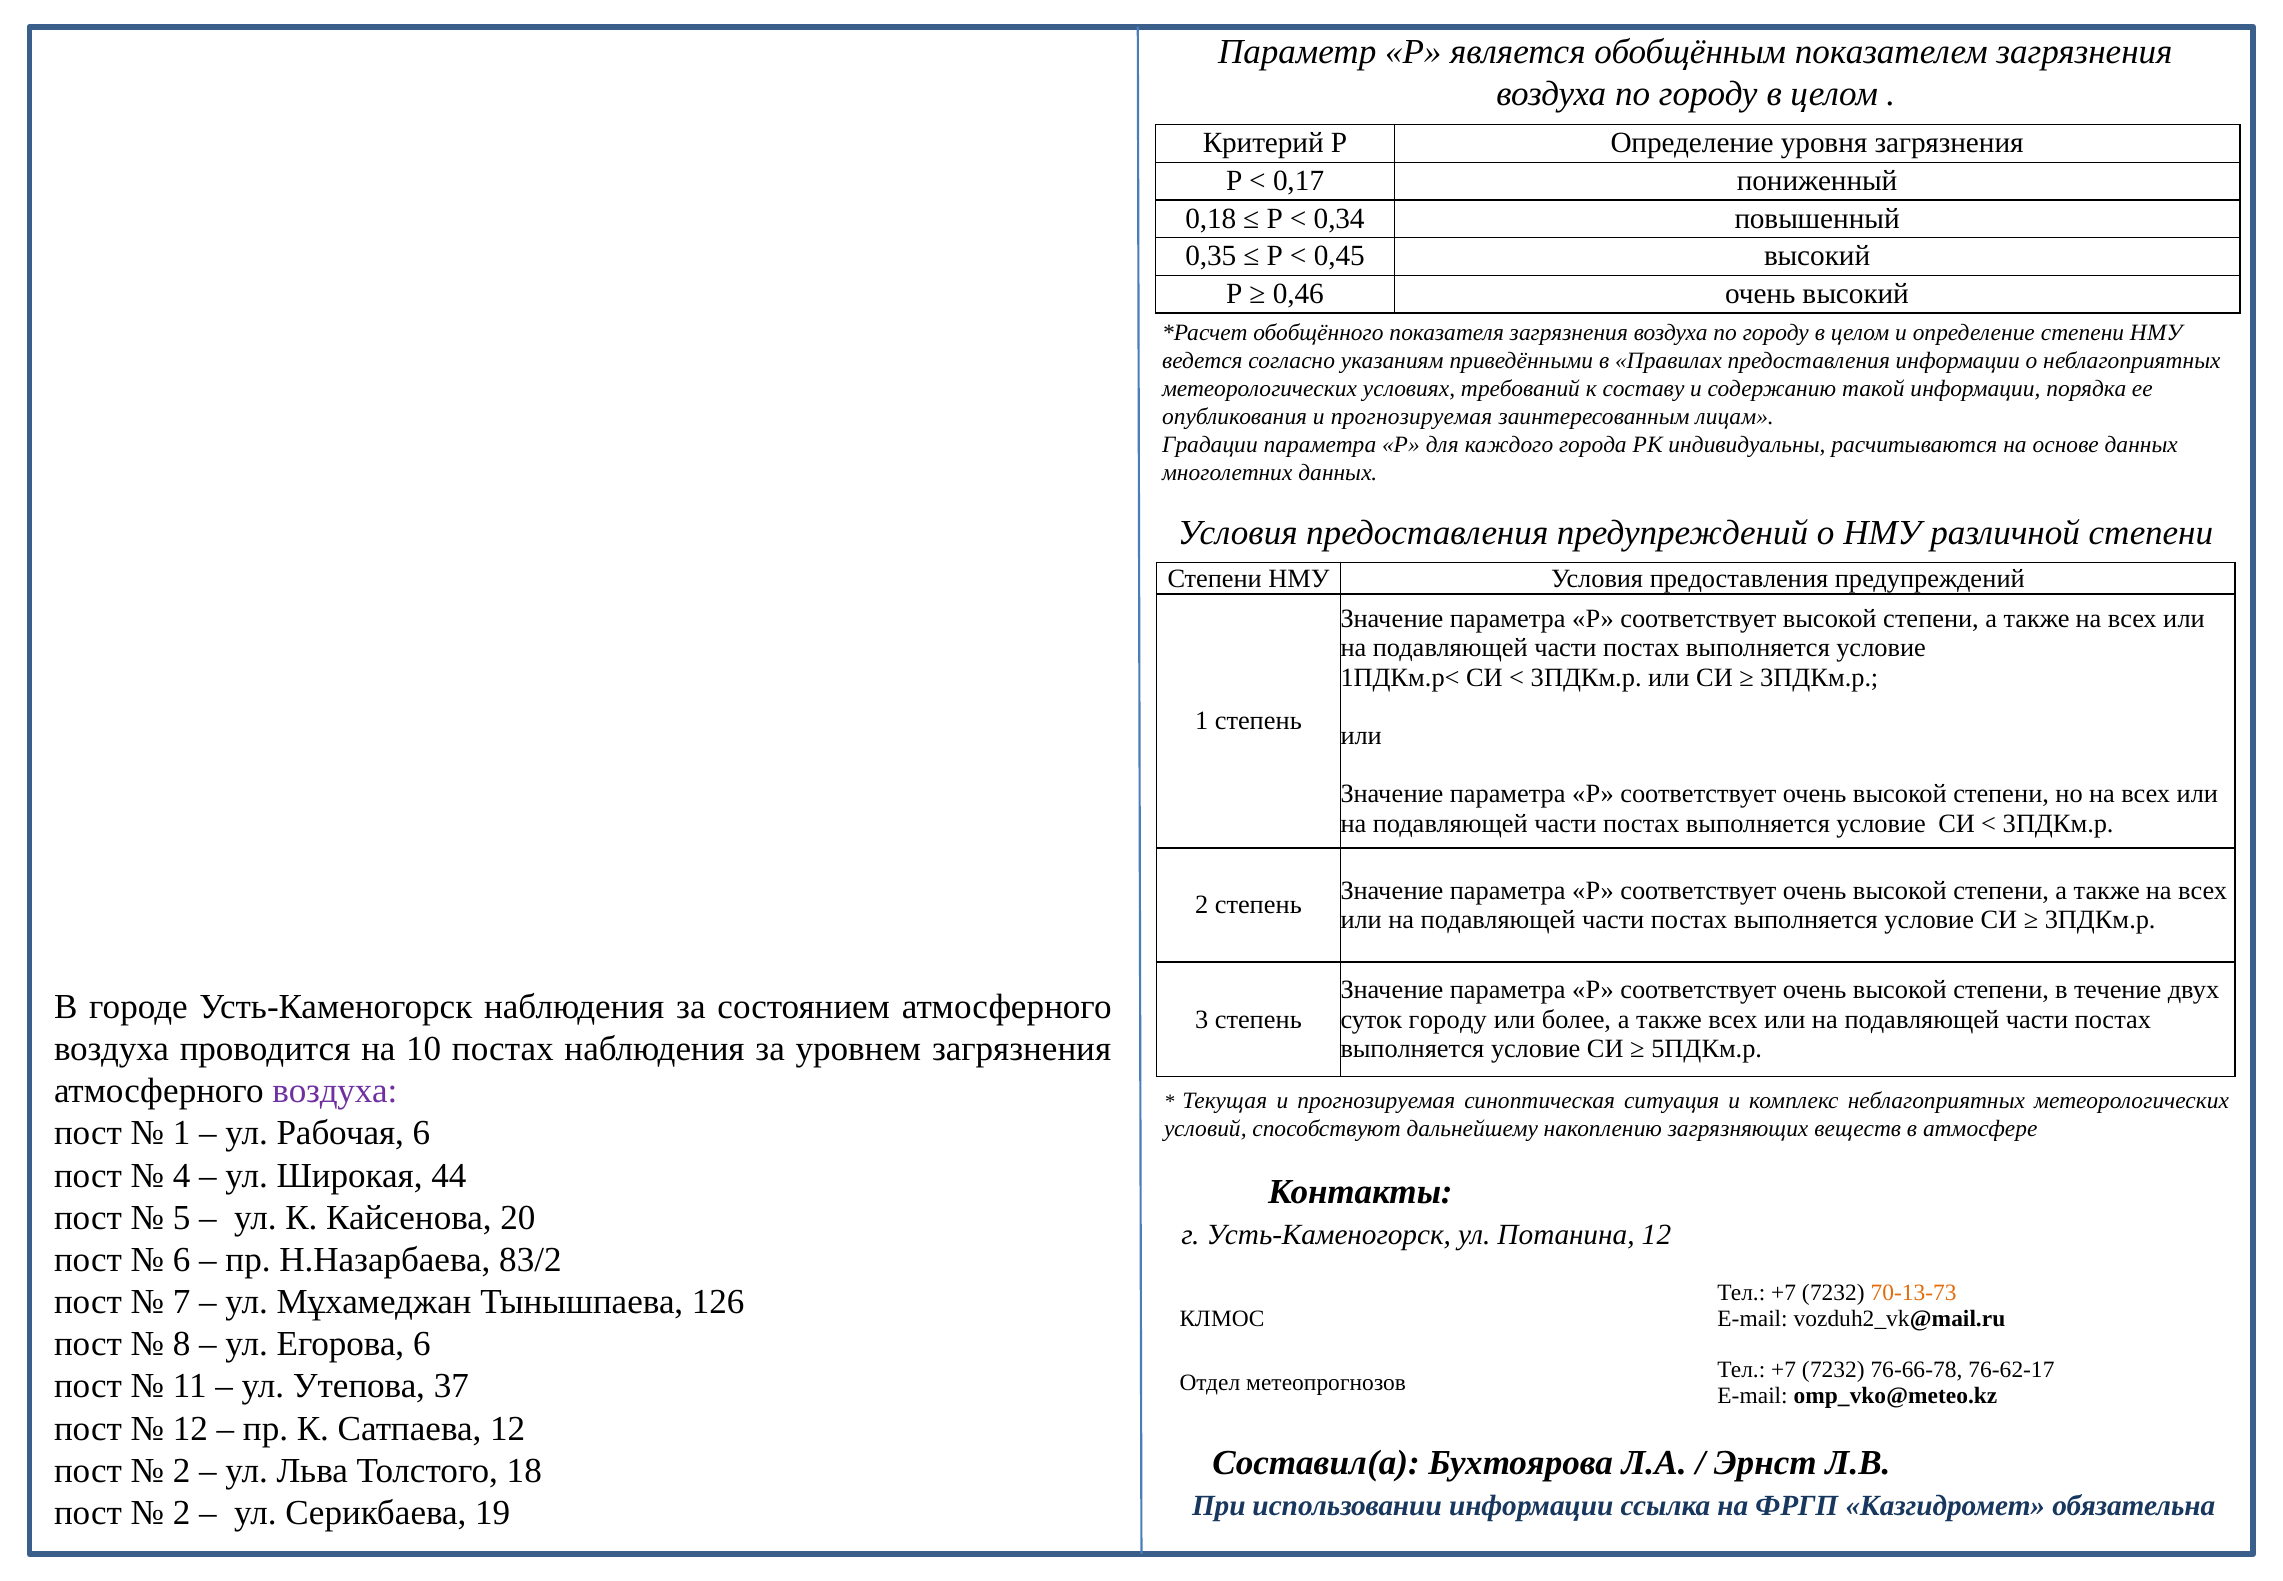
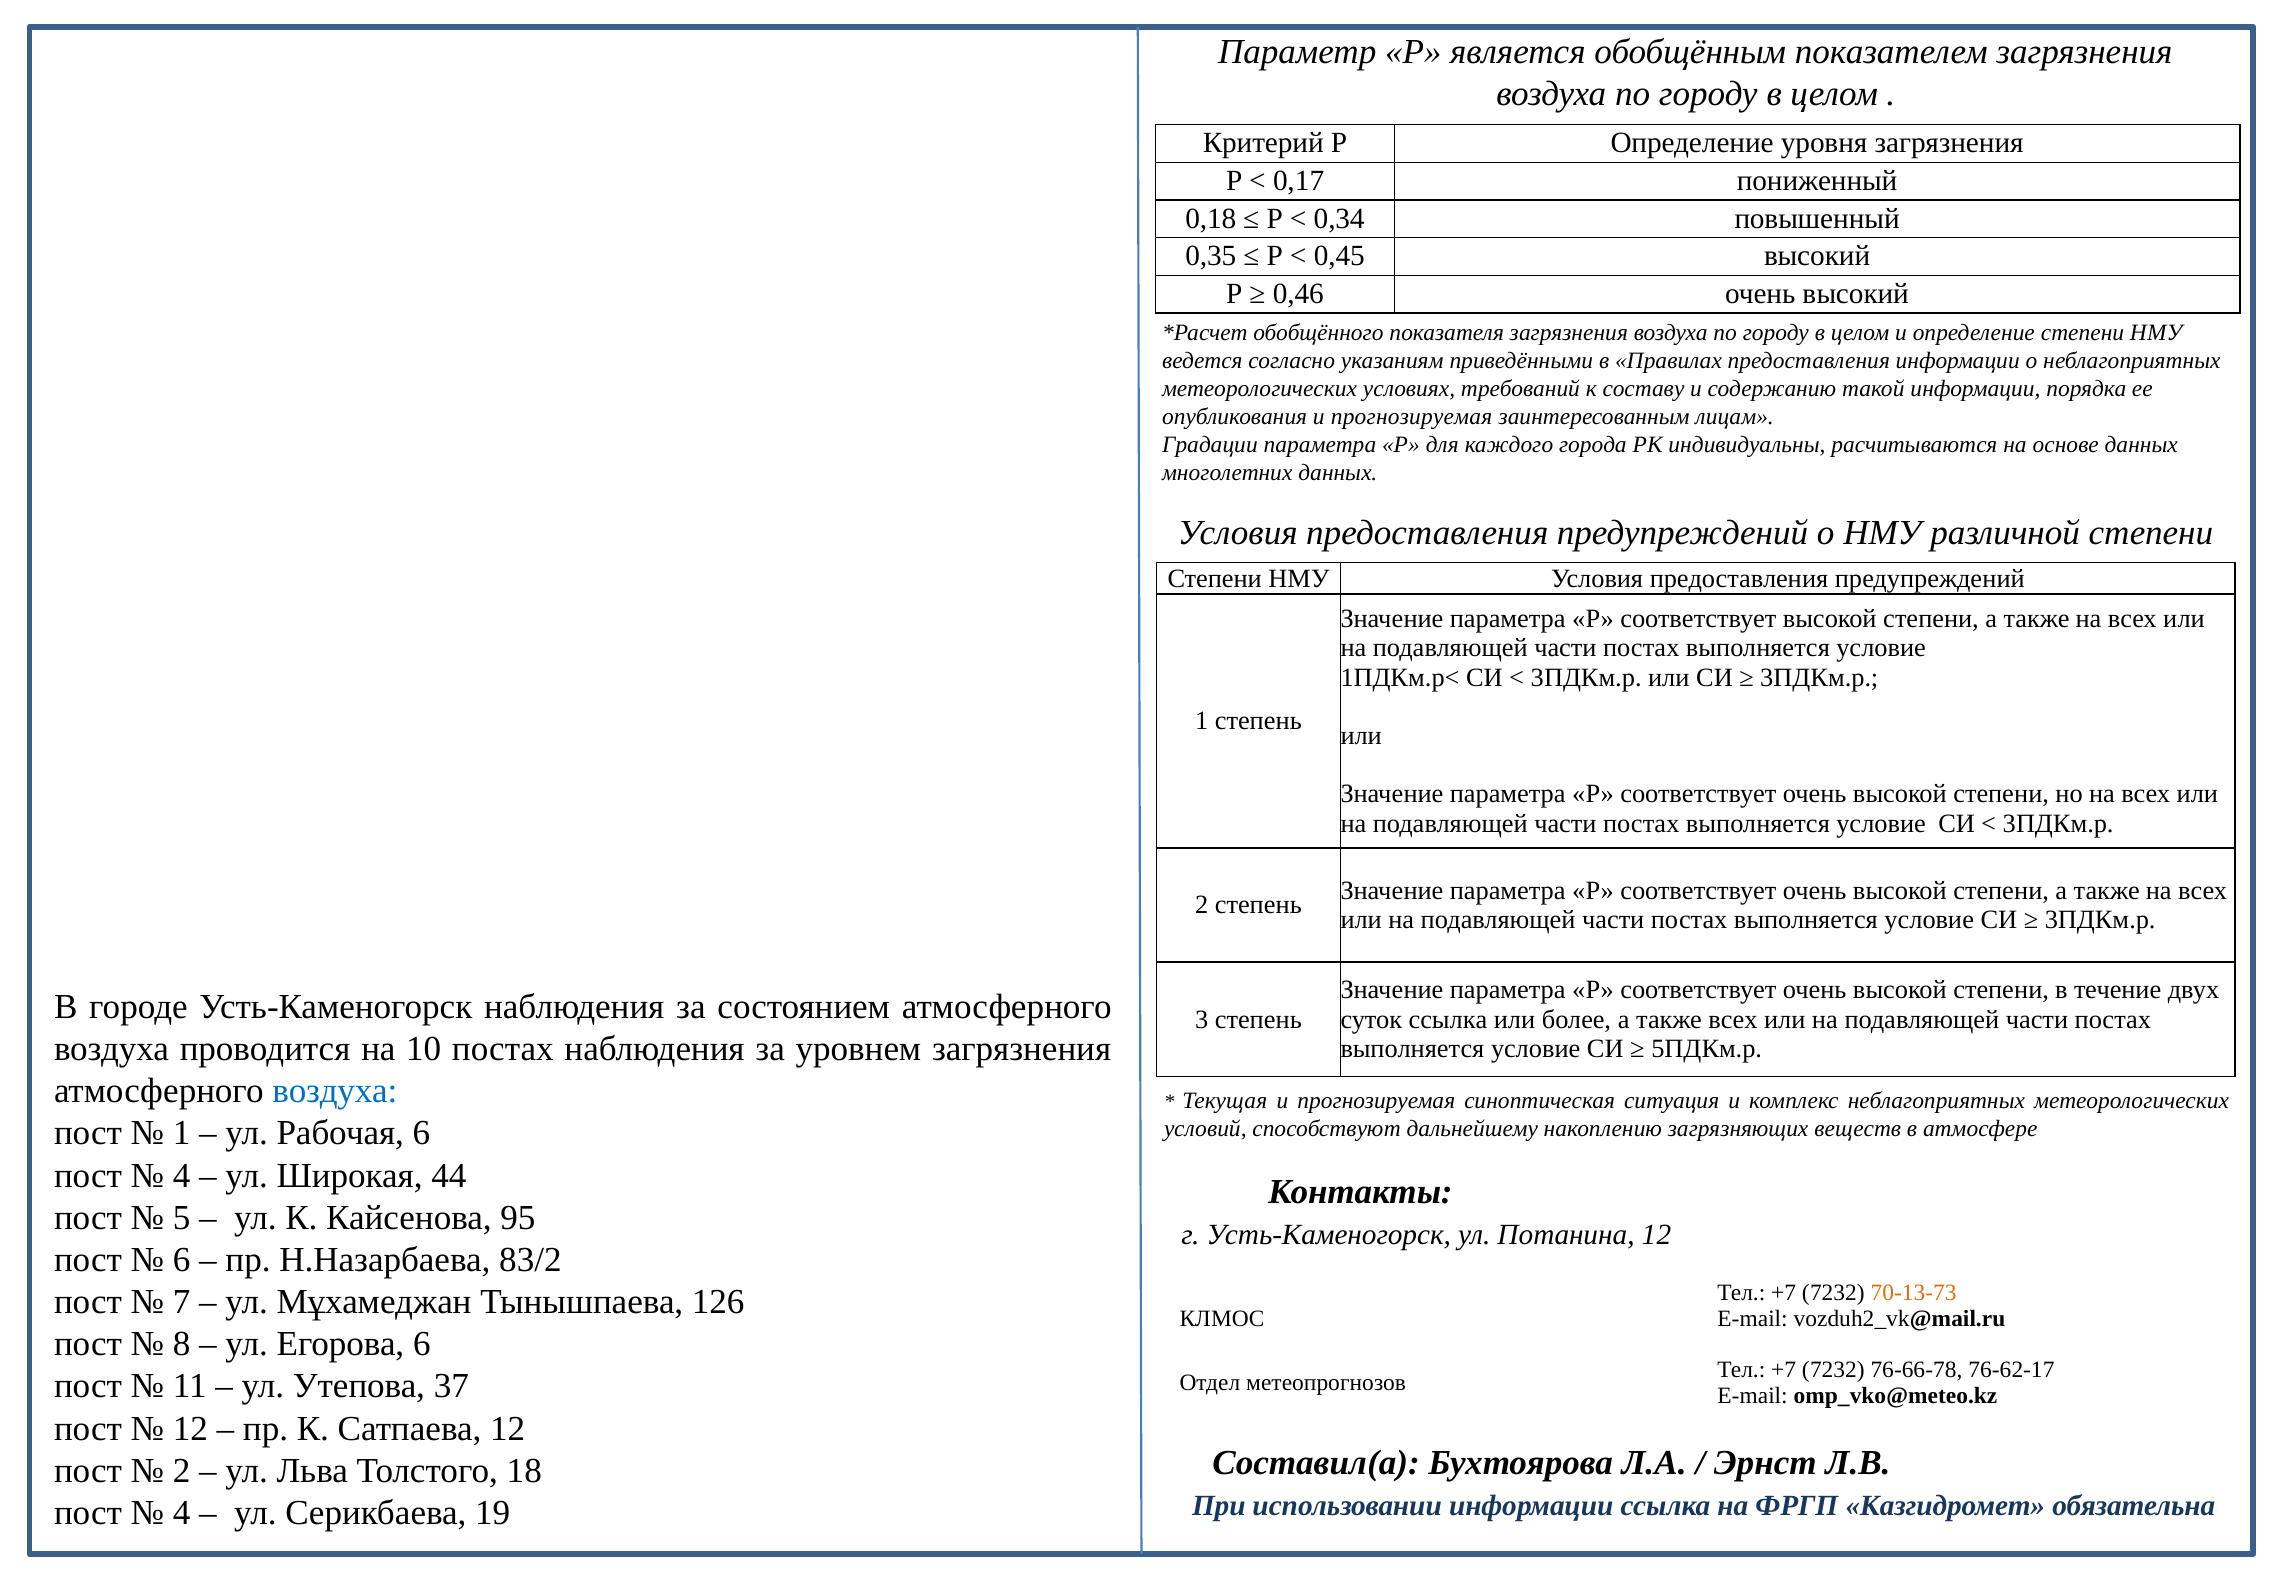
суток городу: городу -> ссылка
воздуха at (335, 1091) colour: purple -> blue
20: 20 -> 95
2 at (182, 1512): 2 -> 4
